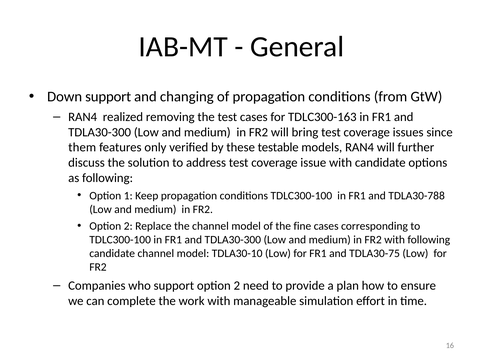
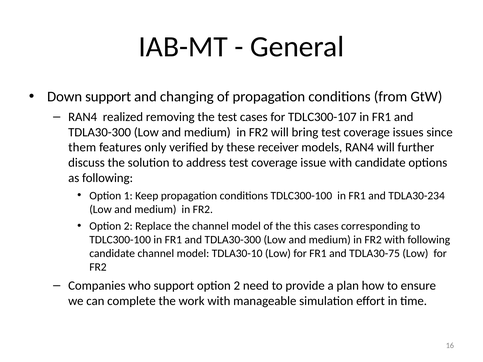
TDLC300-163: TDLC300-163 -> TDLC300-107
testable: testable -> receiver
TDLA30-788: TDLA30-788 -> TDLA30-234
fine: fine -> this
